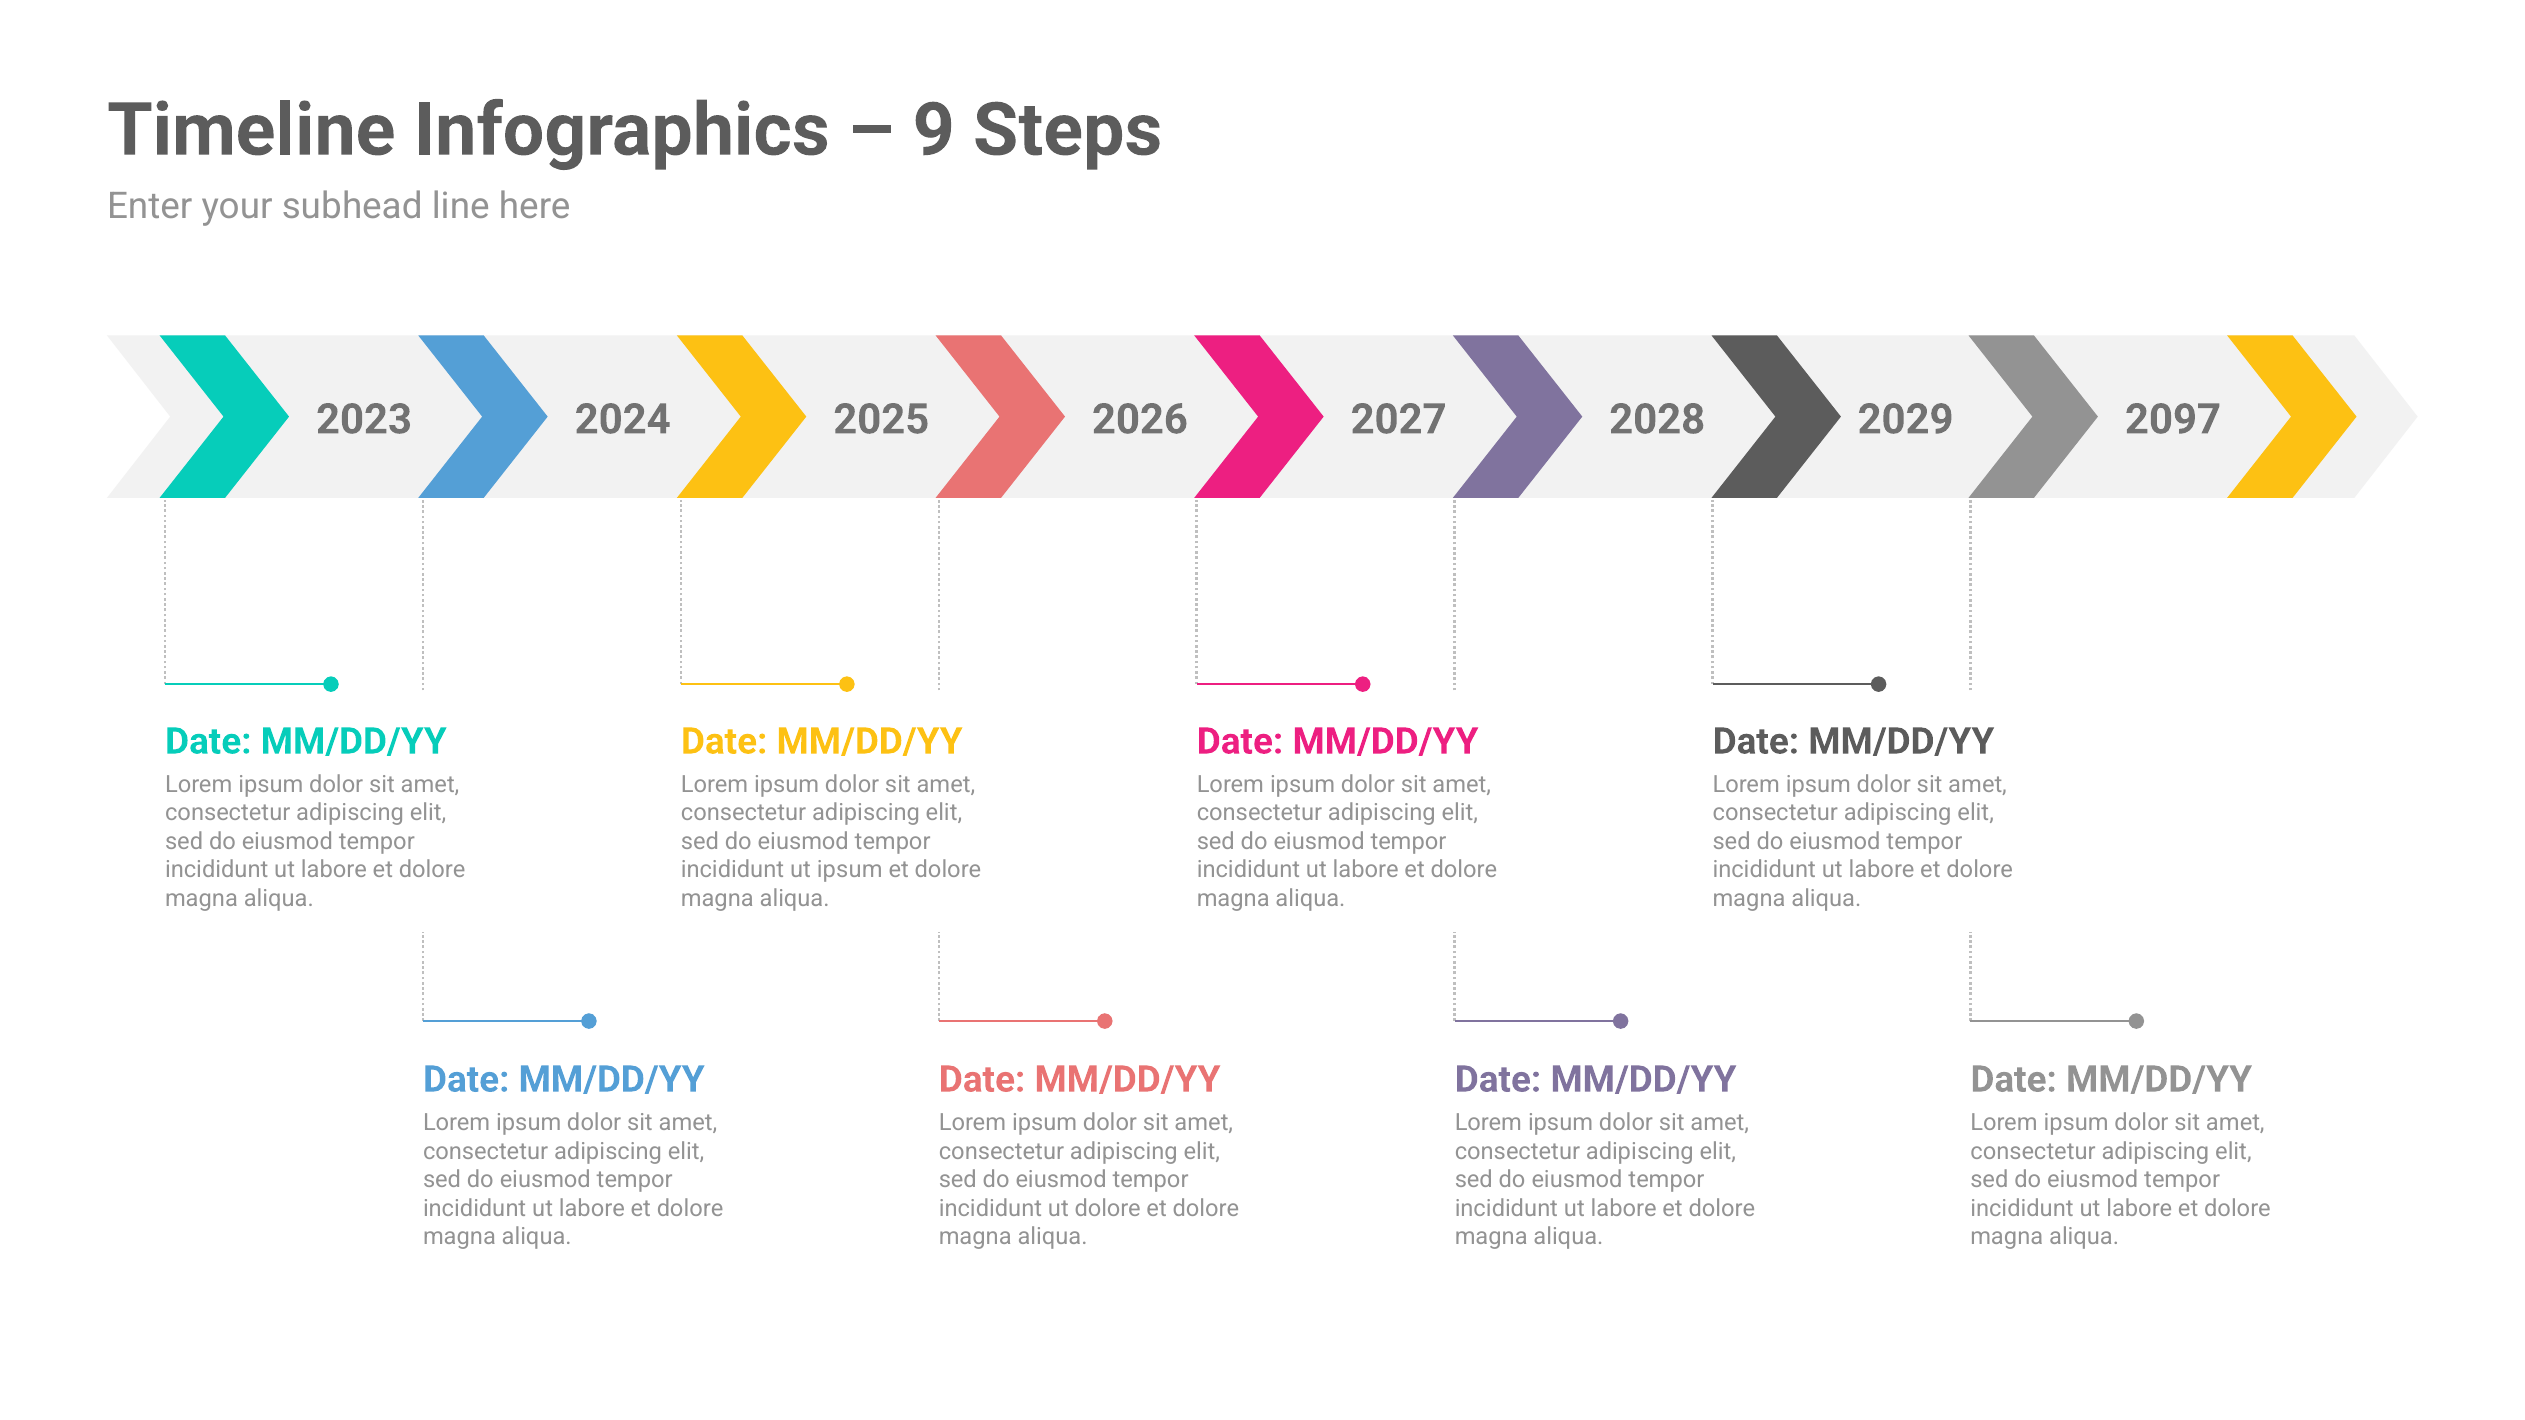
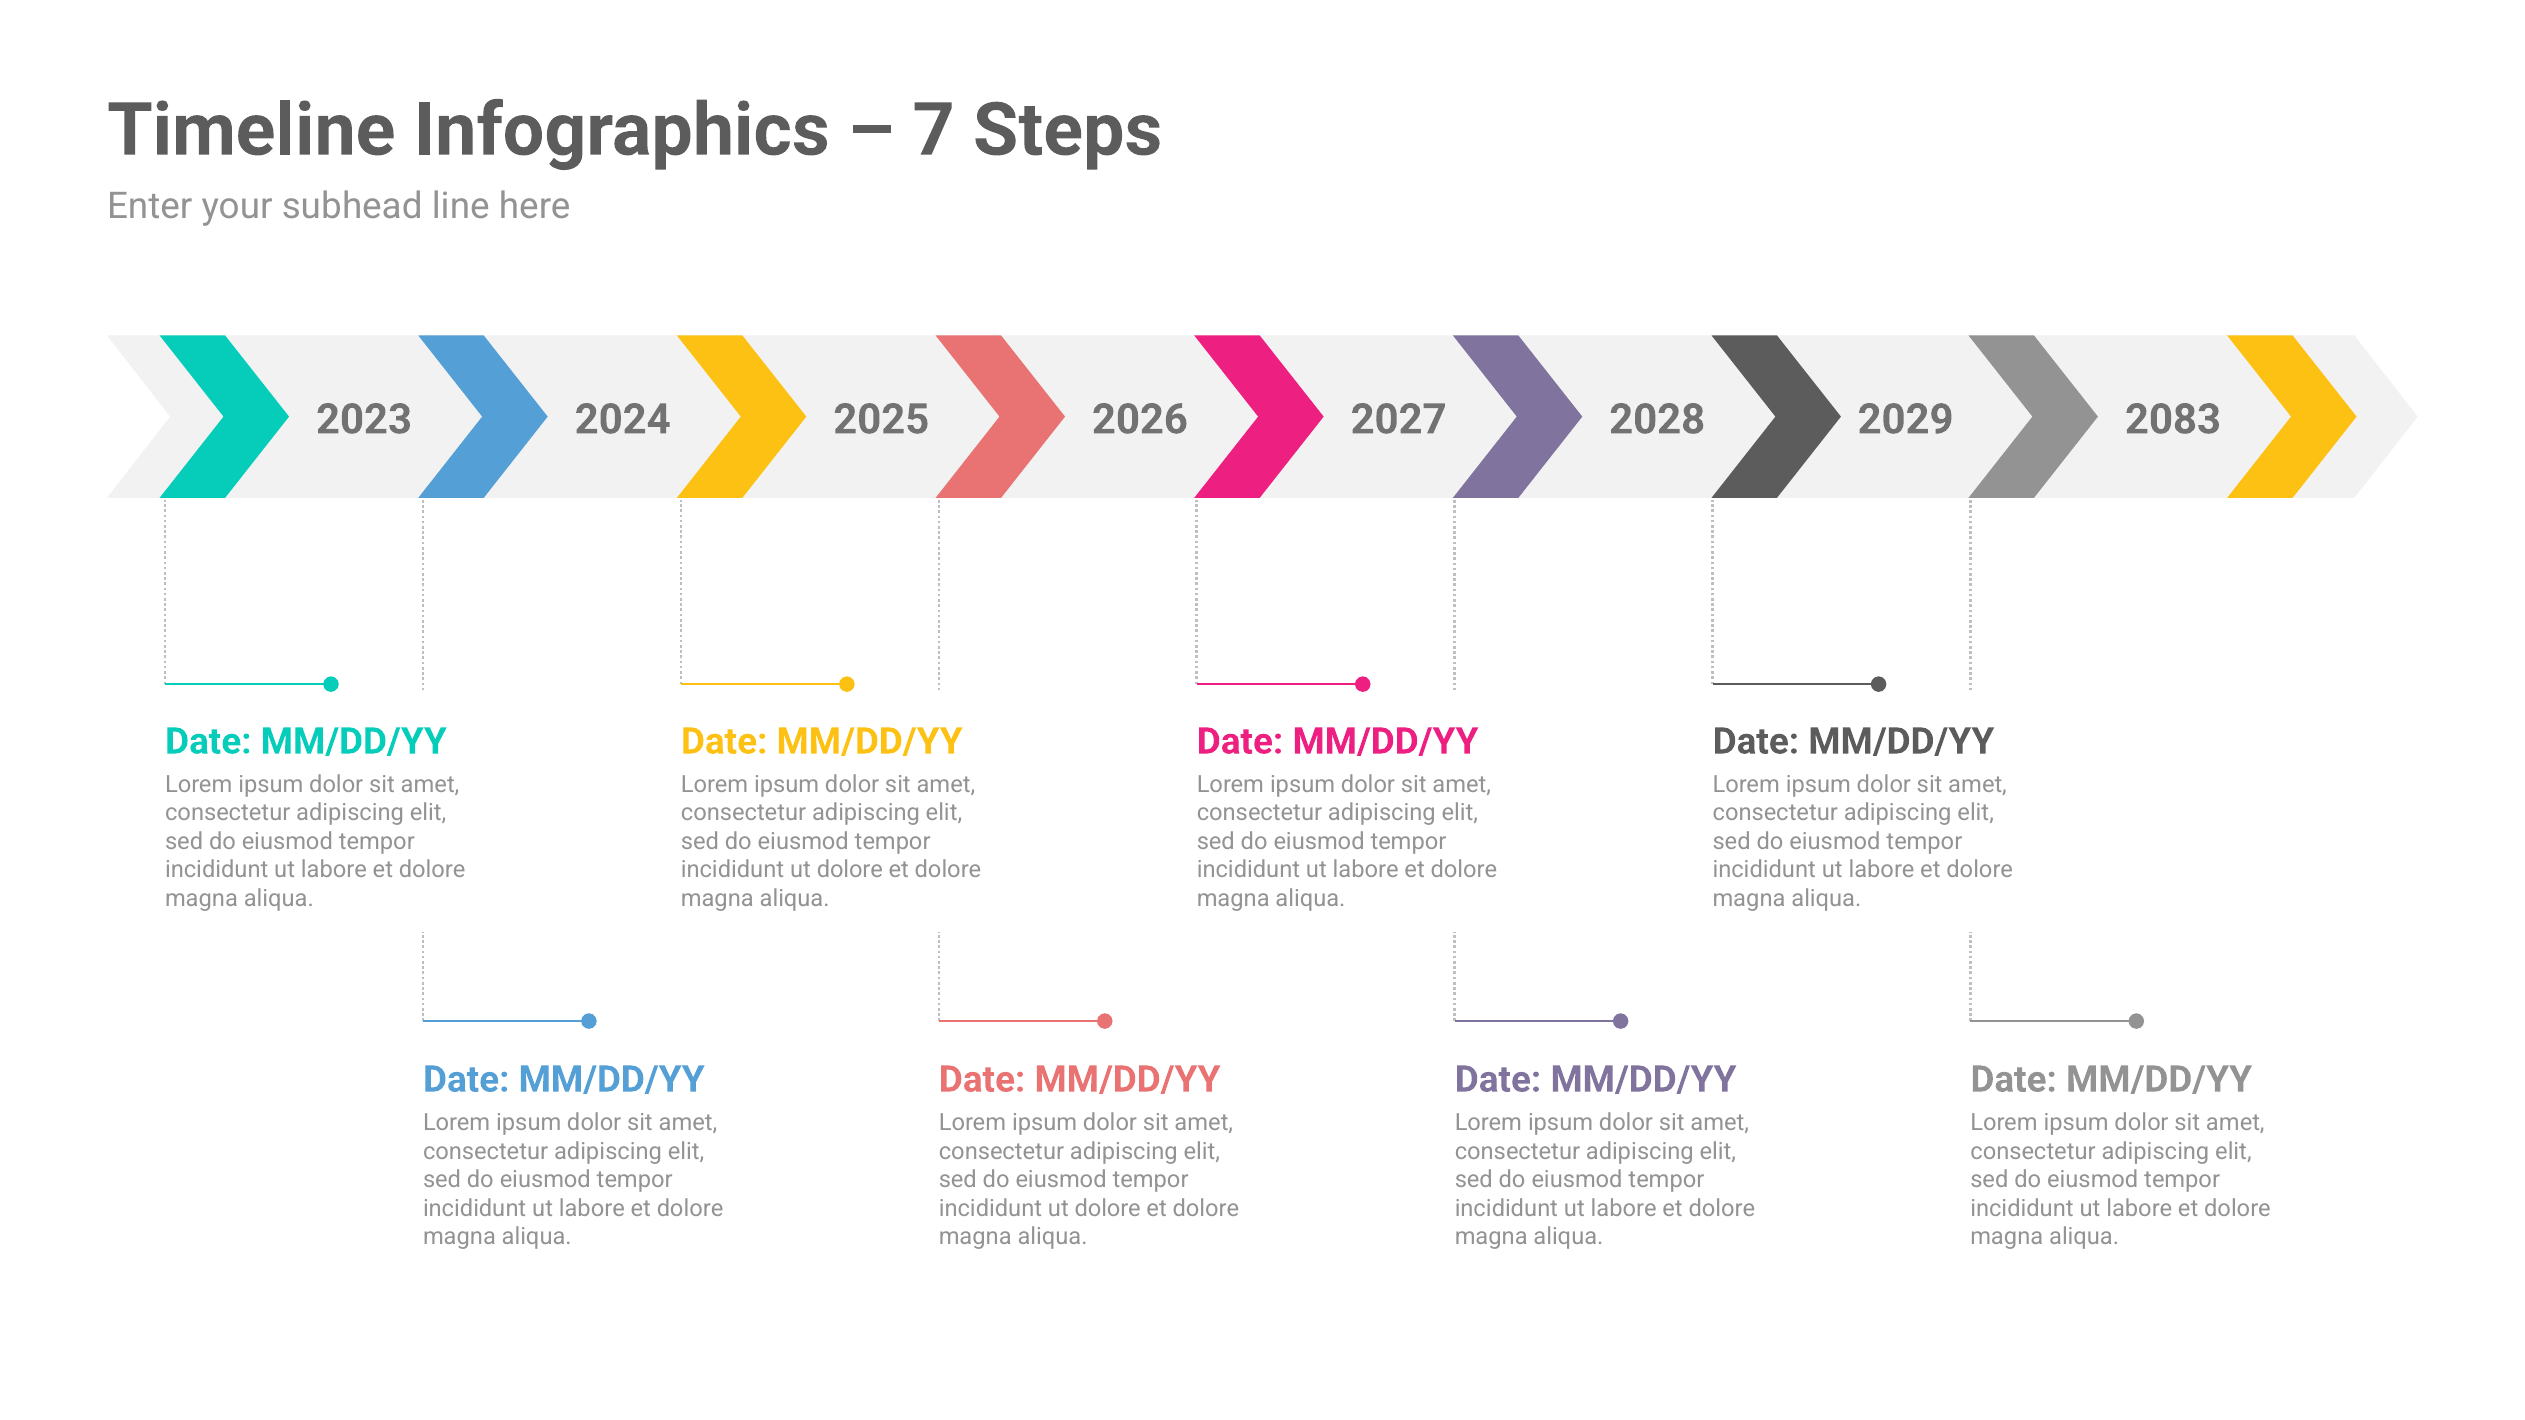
9: 9 -> 7
2097: 2097 -> 2083
ipsum at (850, 870): ipsum -> dolore
